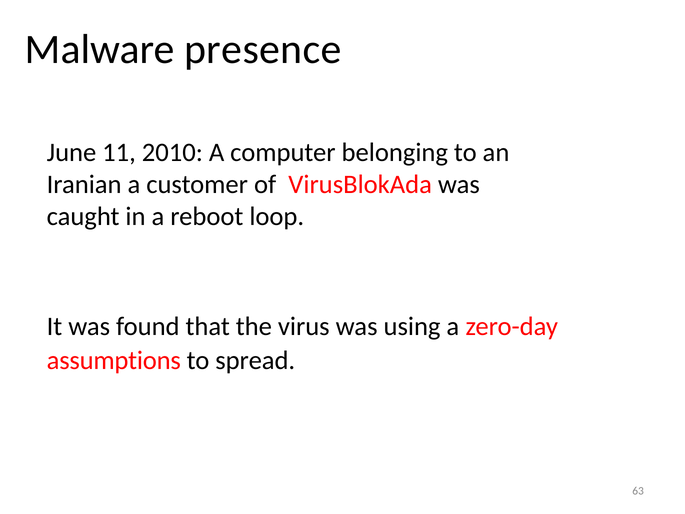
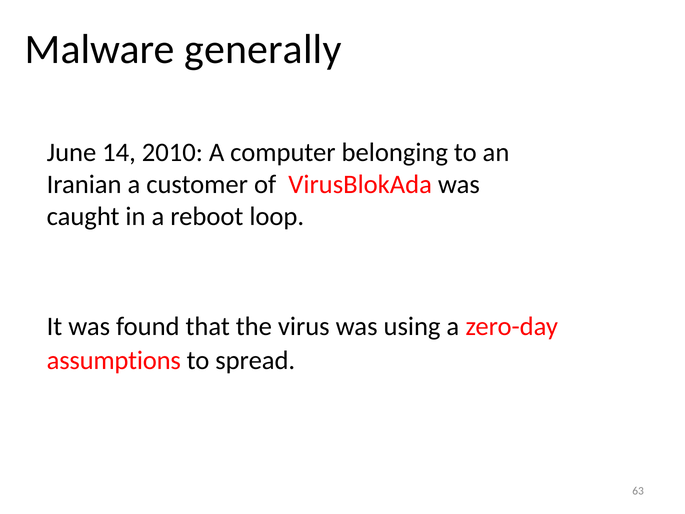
presence: presence -> generally
11: 11 -> 14
